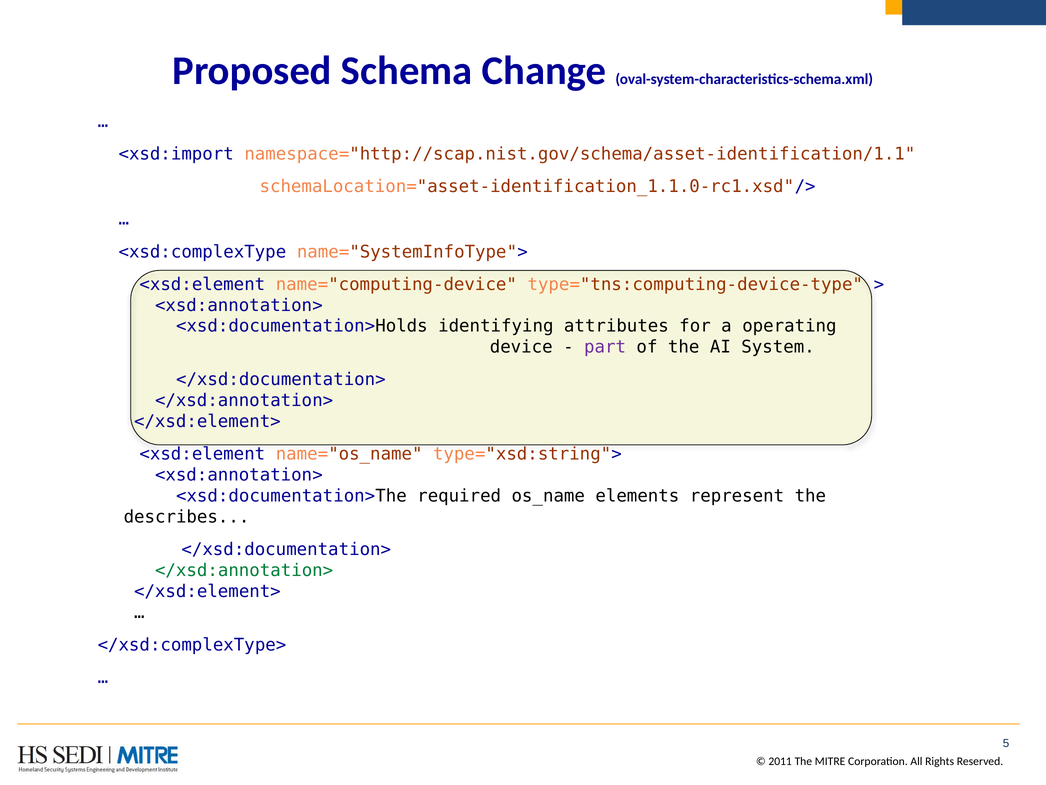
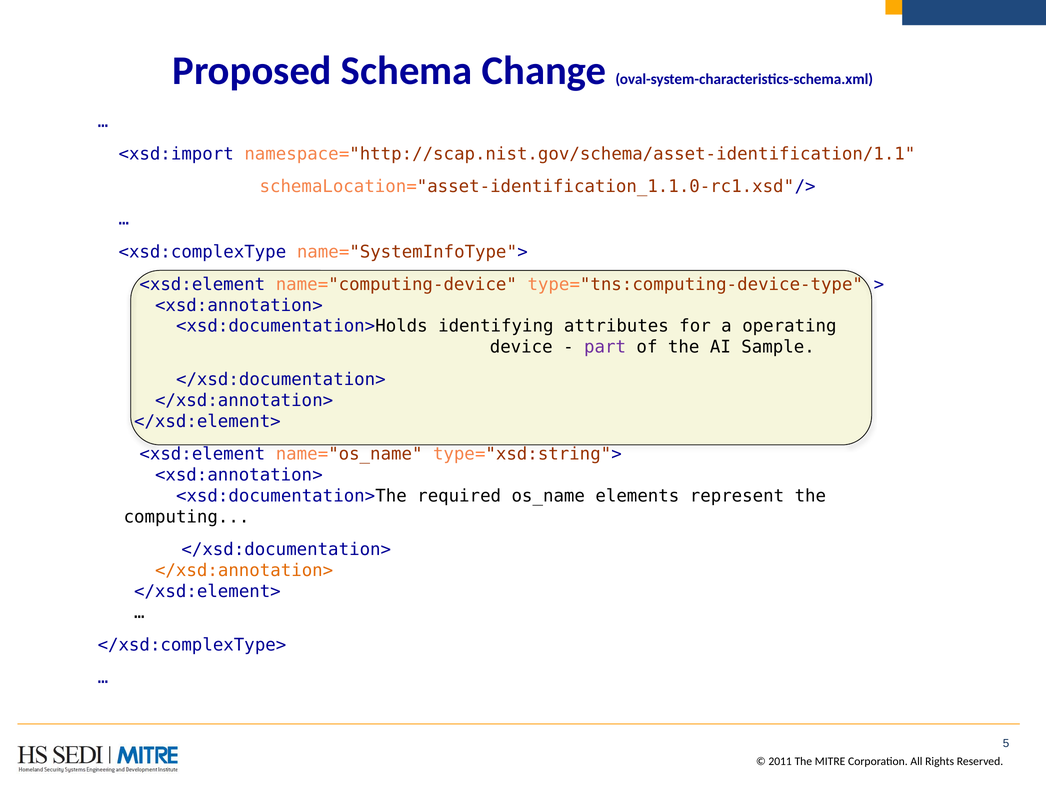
System: System -> Sample
describes: describes -> computing
</xsd:annotation> at (244, 570) colour: green -> orange
